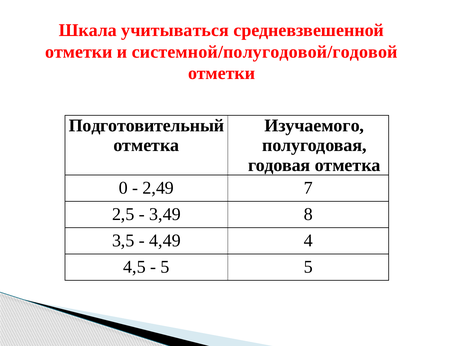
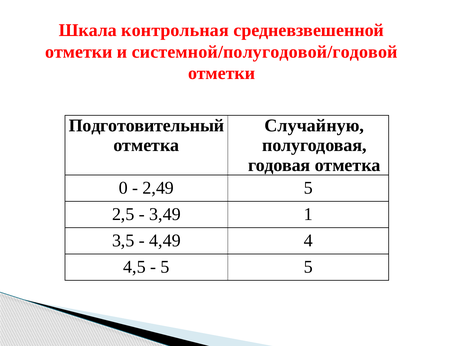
учитываться: учитываться -> контрольная
Изучаемого: Изучаемого -> Случайную
2,49 7: 7 -> 5
8: 8 -> 1
